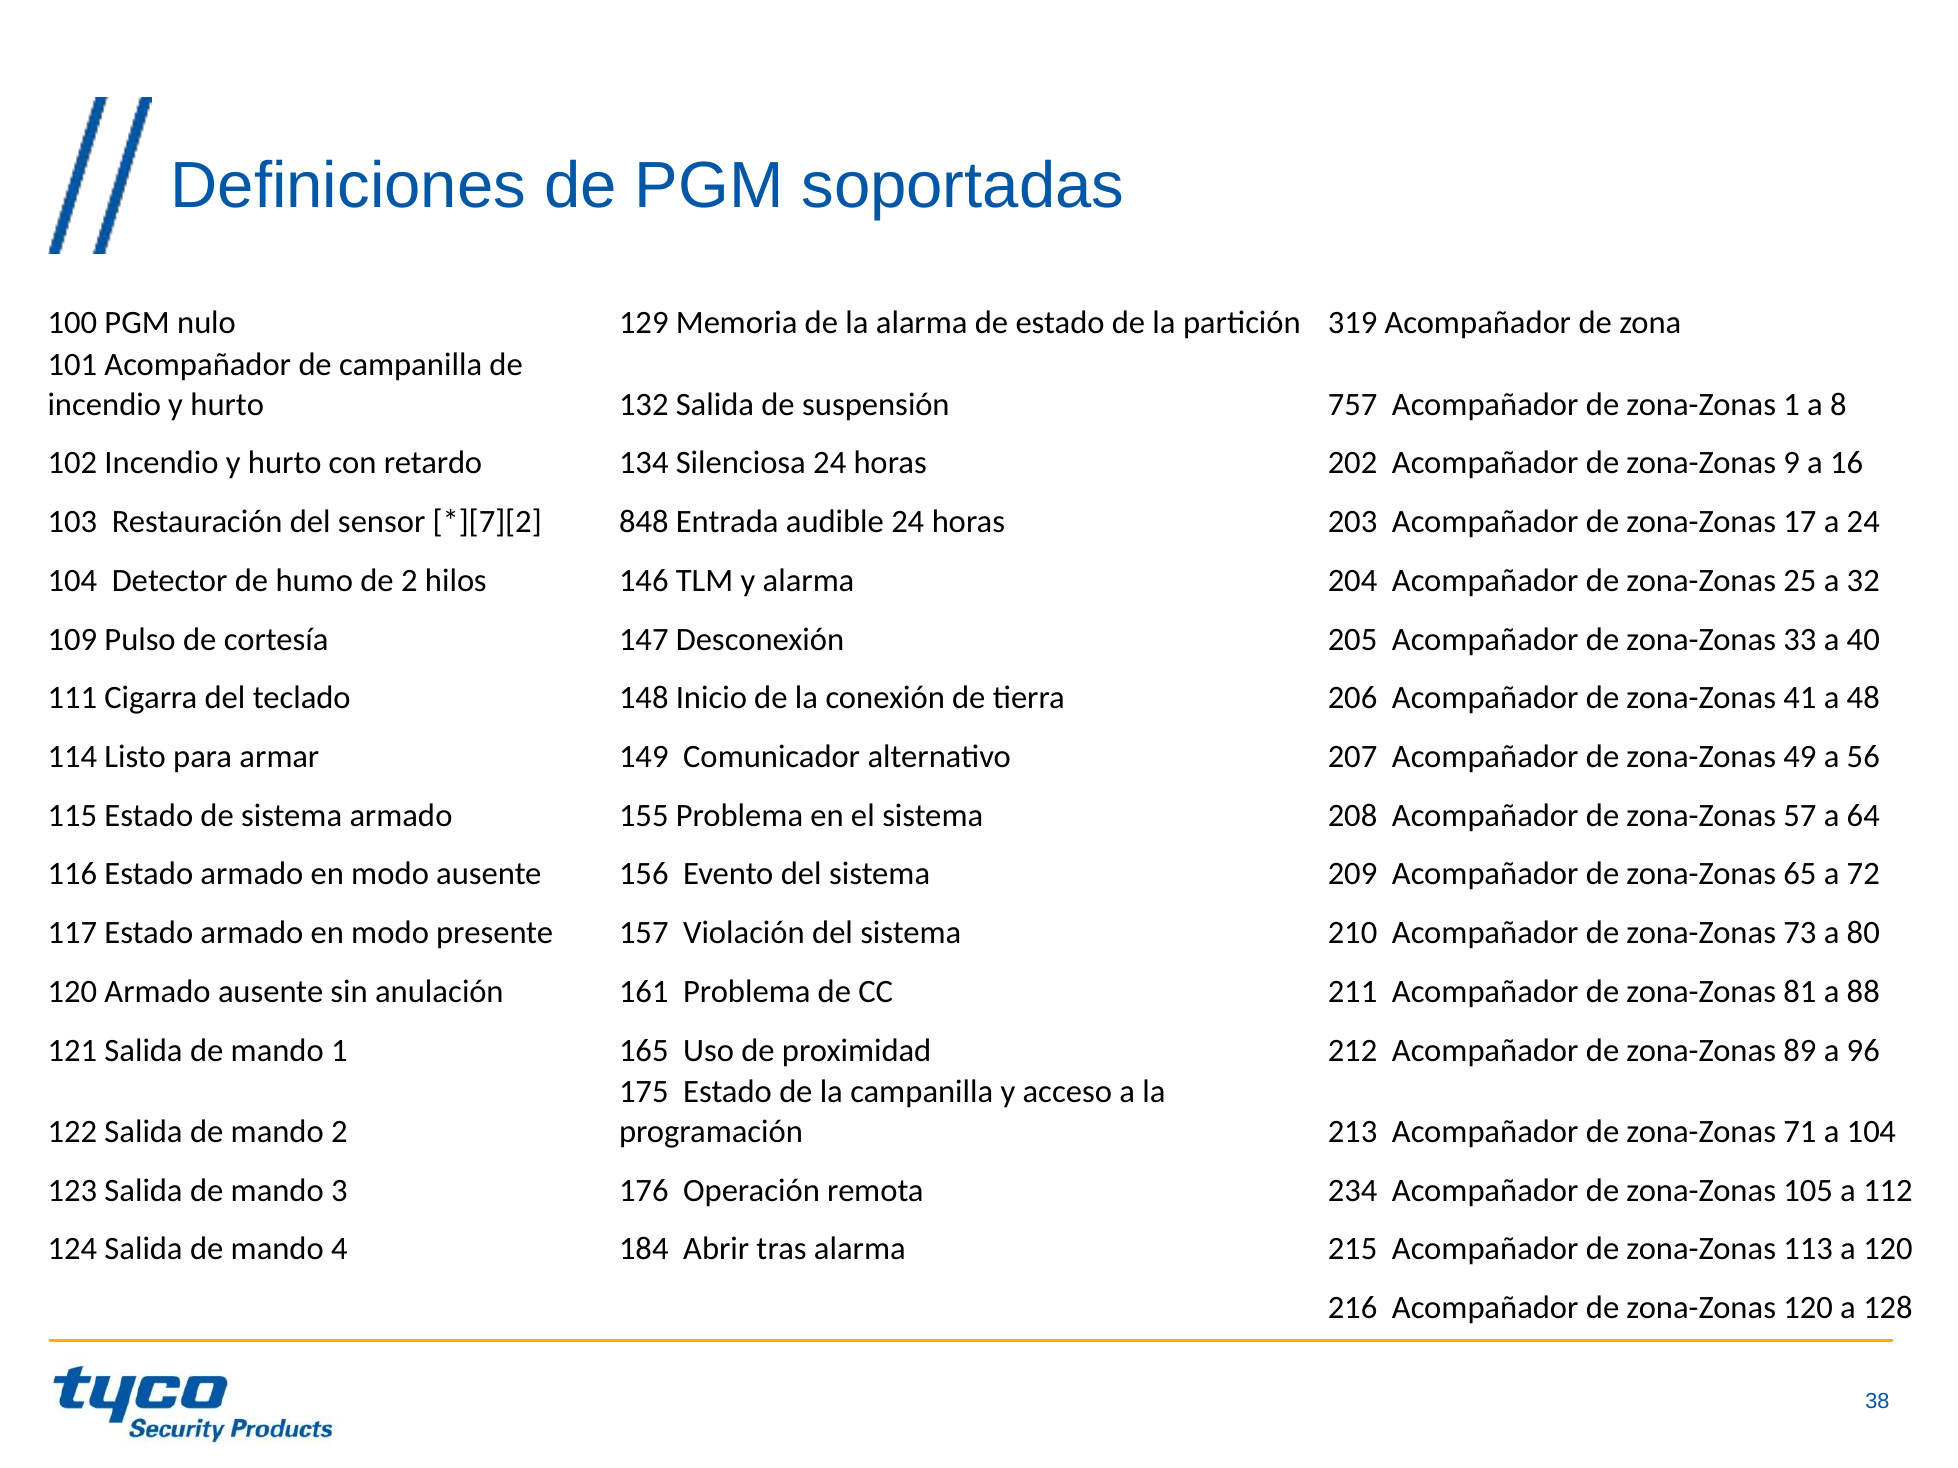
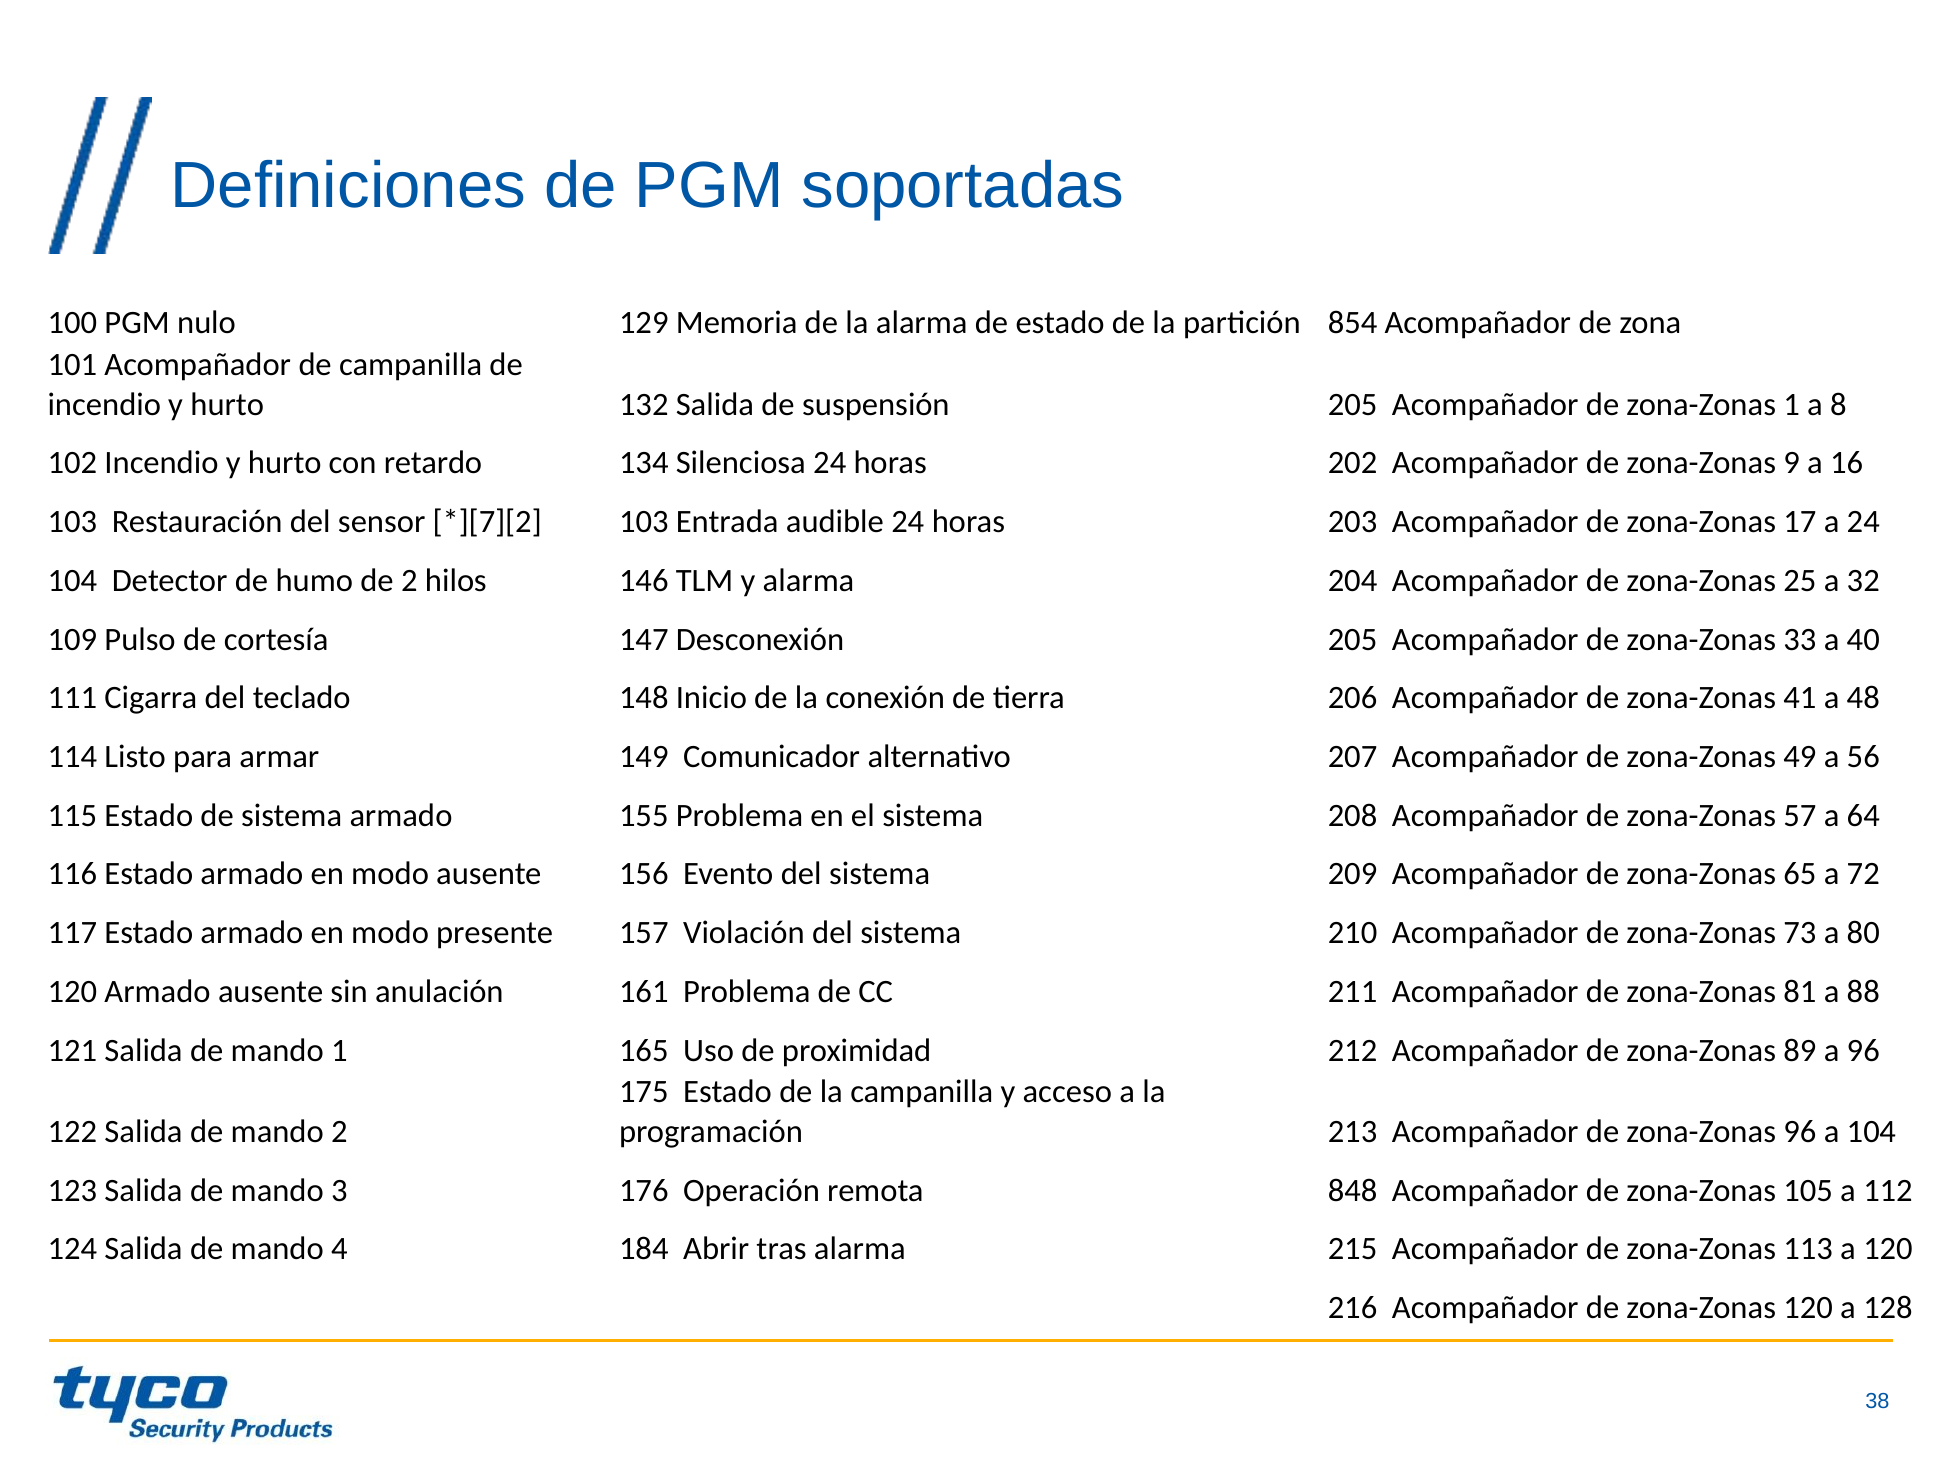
319: 319 -> 854
suspensión 757: 757 -> 205
848 at (644, 522): 848 -> 103
zona-Zonas 71: 71 -> 96
234: 234 -> 848
